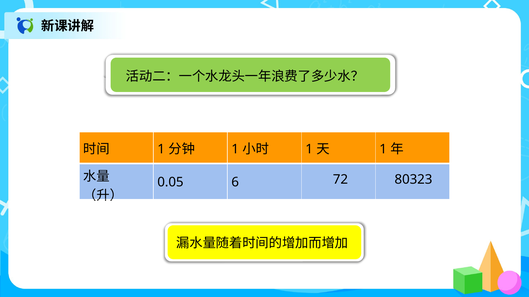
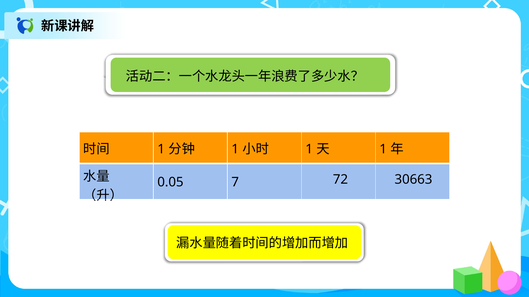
80323: 80323 -> 30663
6: 6 -> 7
